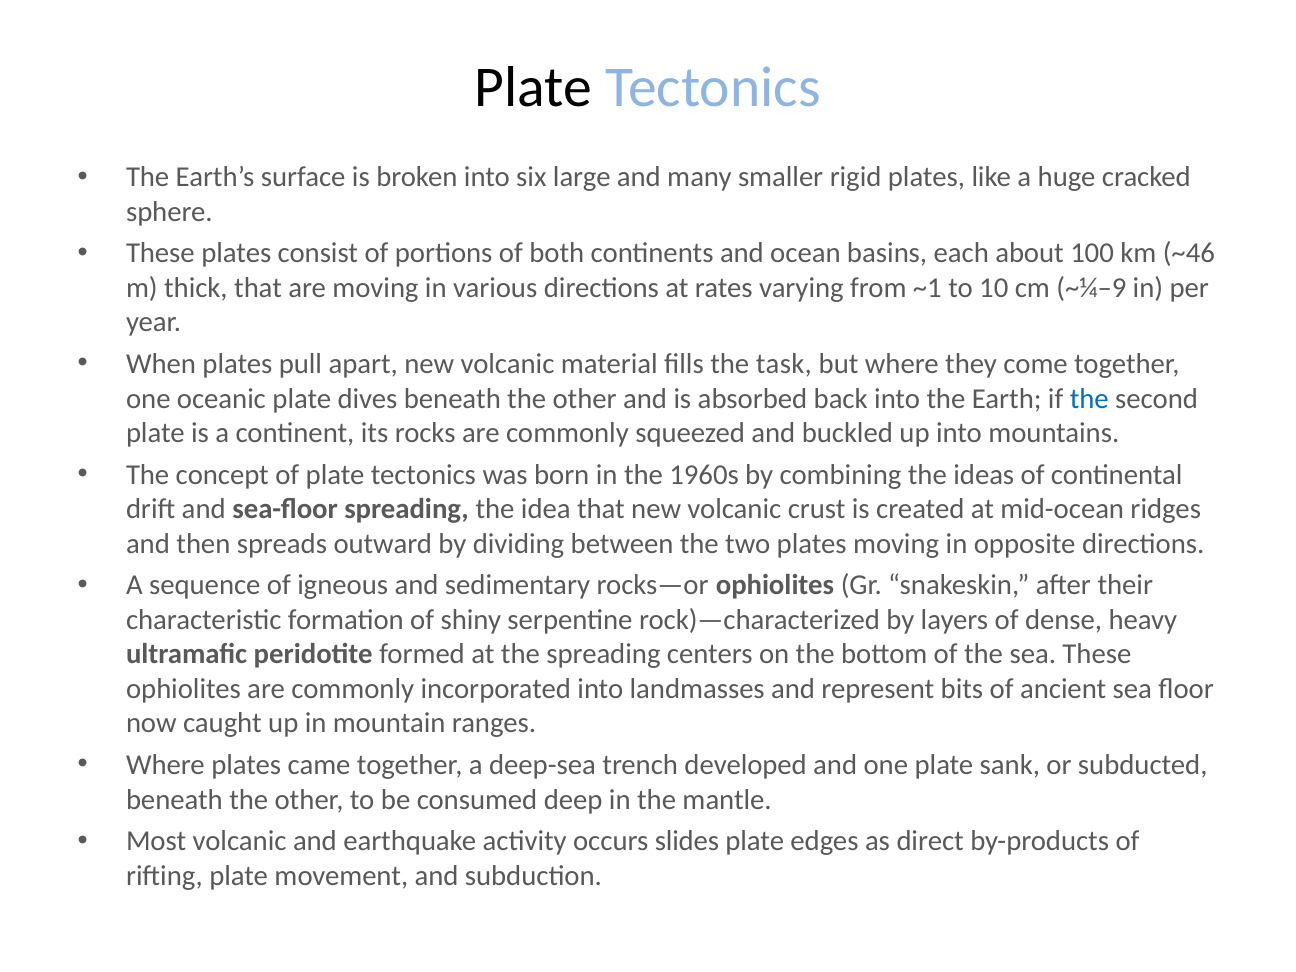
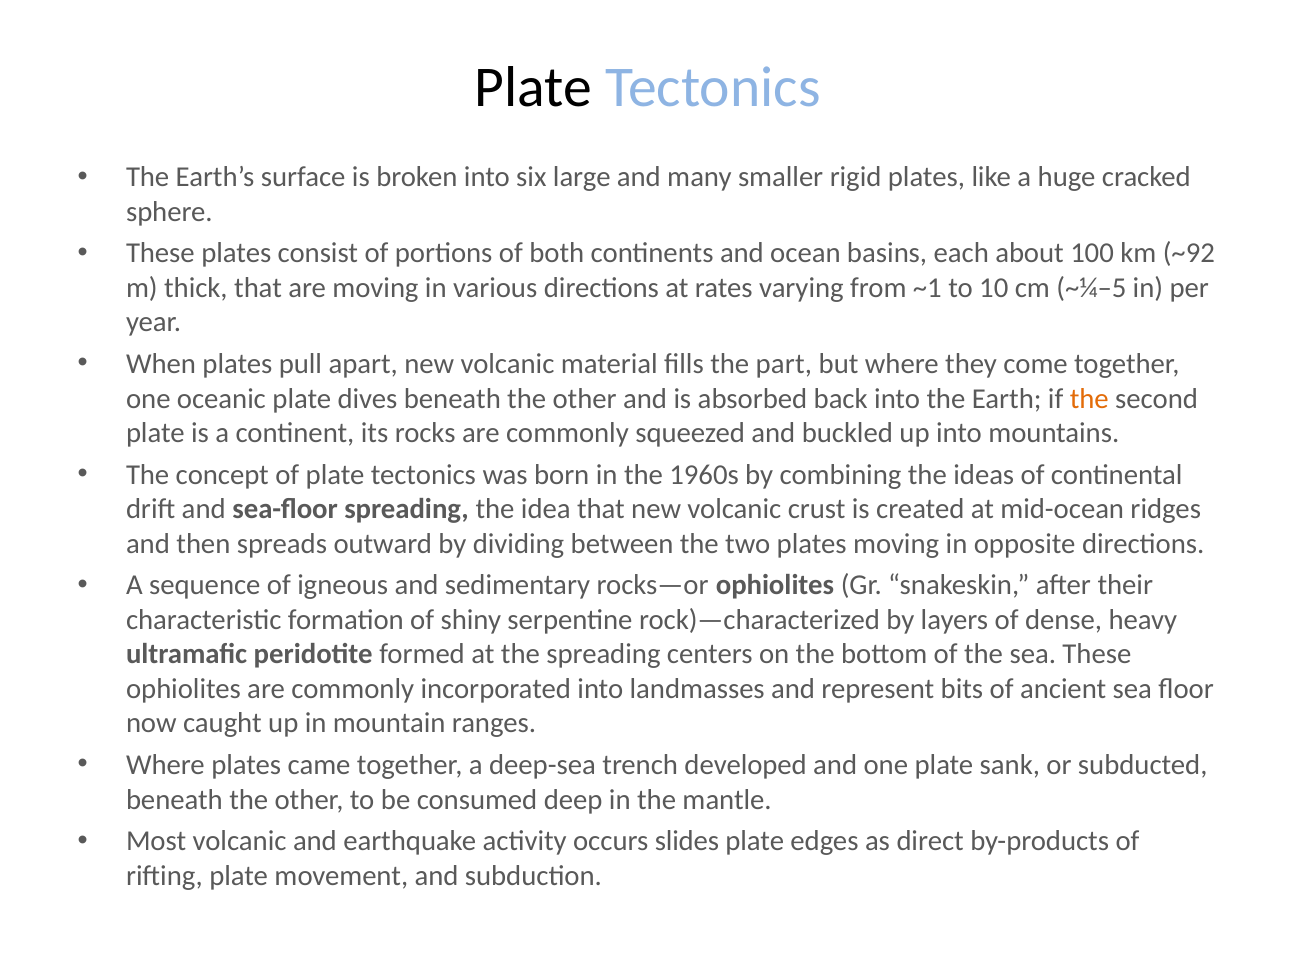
~46: ~46 -> ~92
~¼–9: ~¼–9 -> ~¼–5
task: task -> part
the at (1089, 399) colour: blue -> orange
